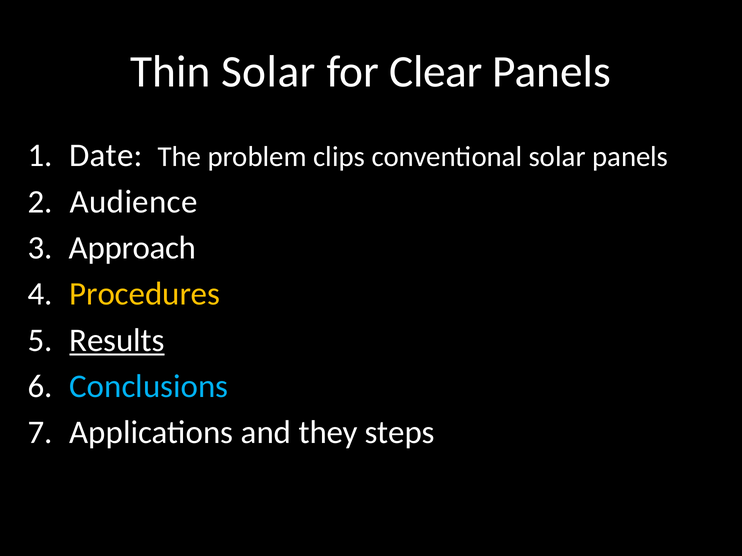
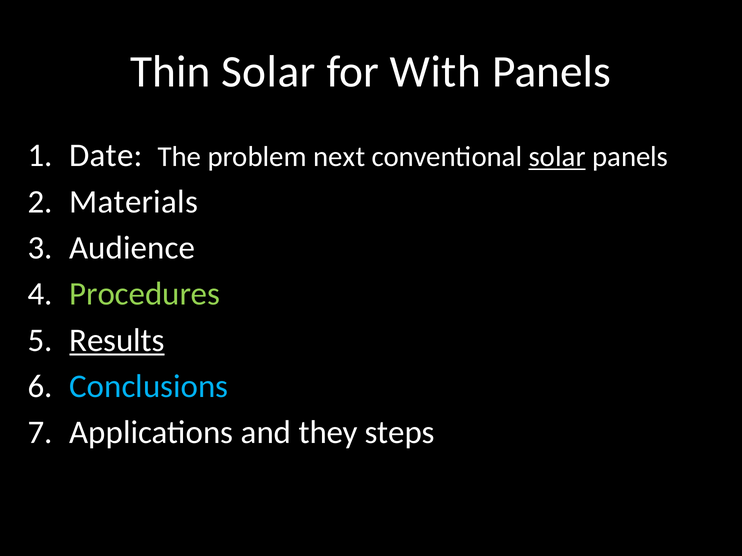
Clear: Clear -> With
clips: clips -> next
solar at (557, 157) underline: none -> present
Audience: Audience -> Materials
Approach: Approach -> Audience
Procedures colour: yellow -> light green
